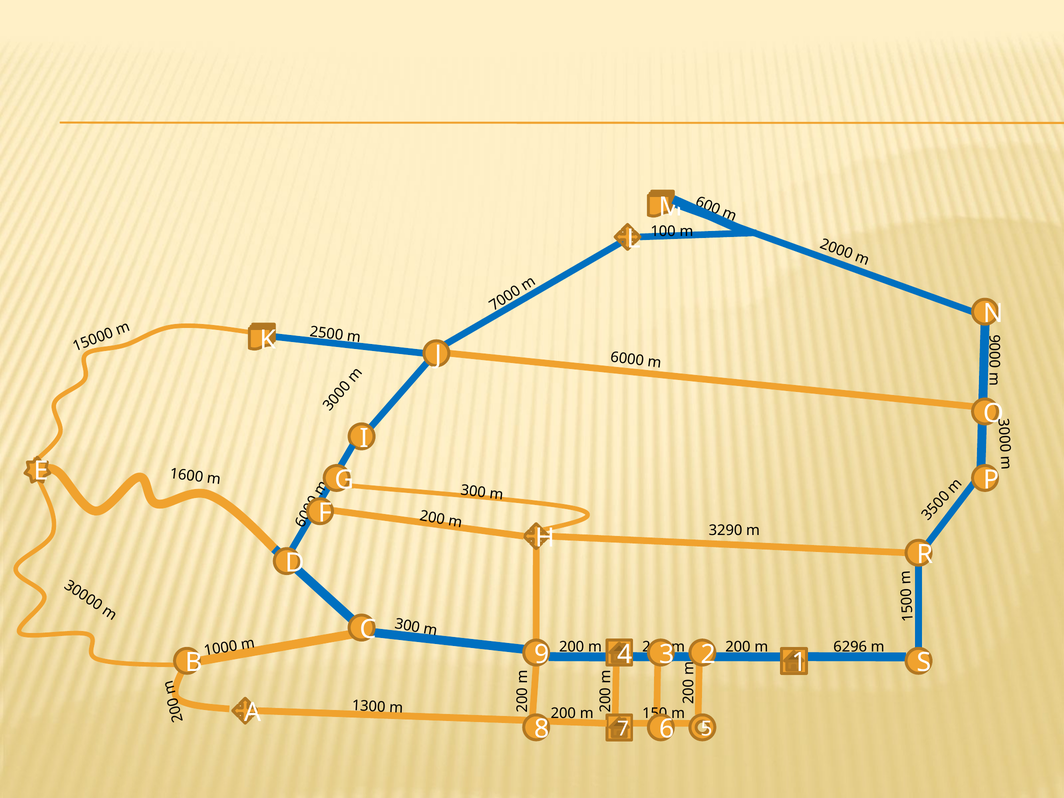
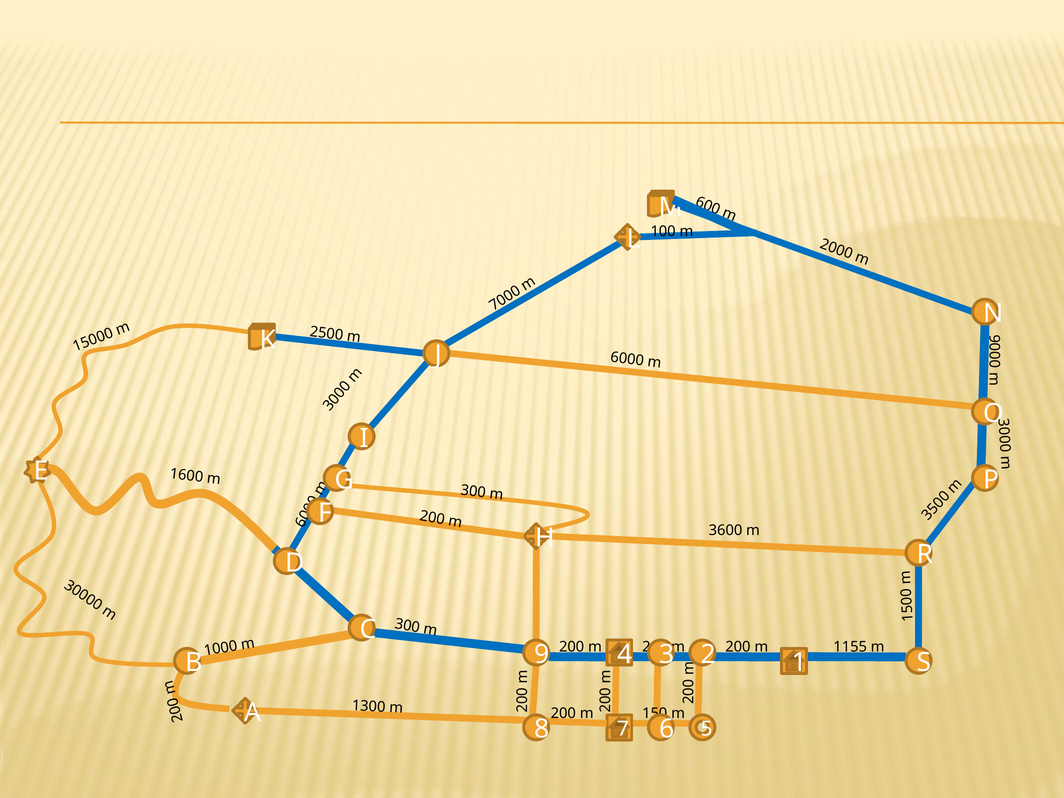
3290: 3290 -> 3600
6296: 6296 -> 1155
